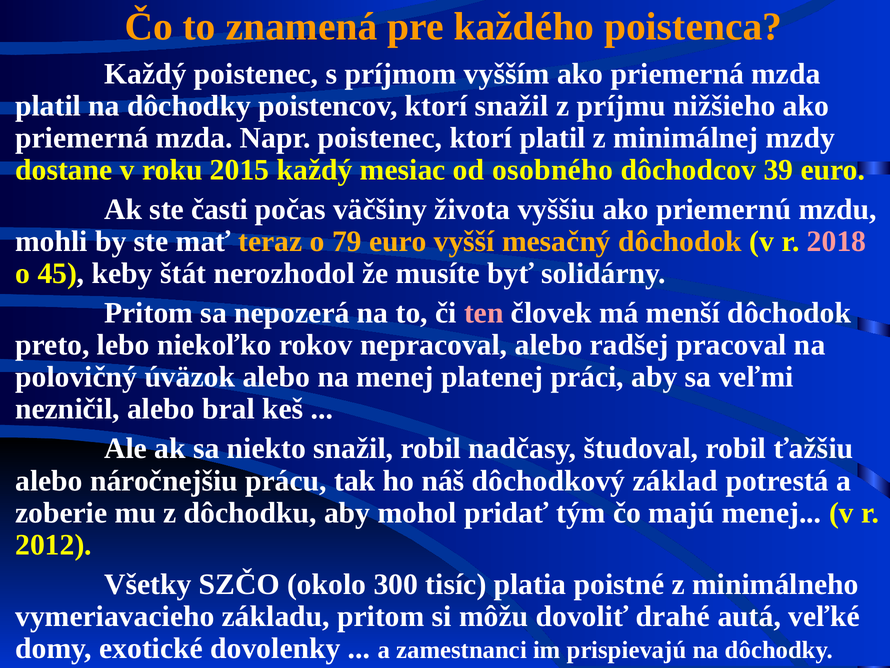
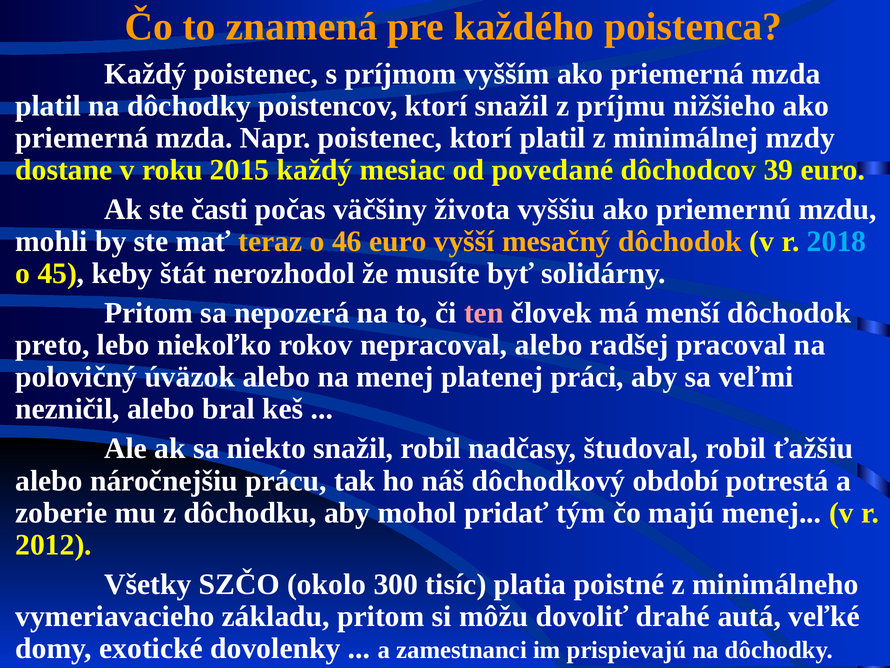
osobného: osobného -> povedané
79: 79 -> 46
2018 colour: pink -> light blue
základ: základ -> období
